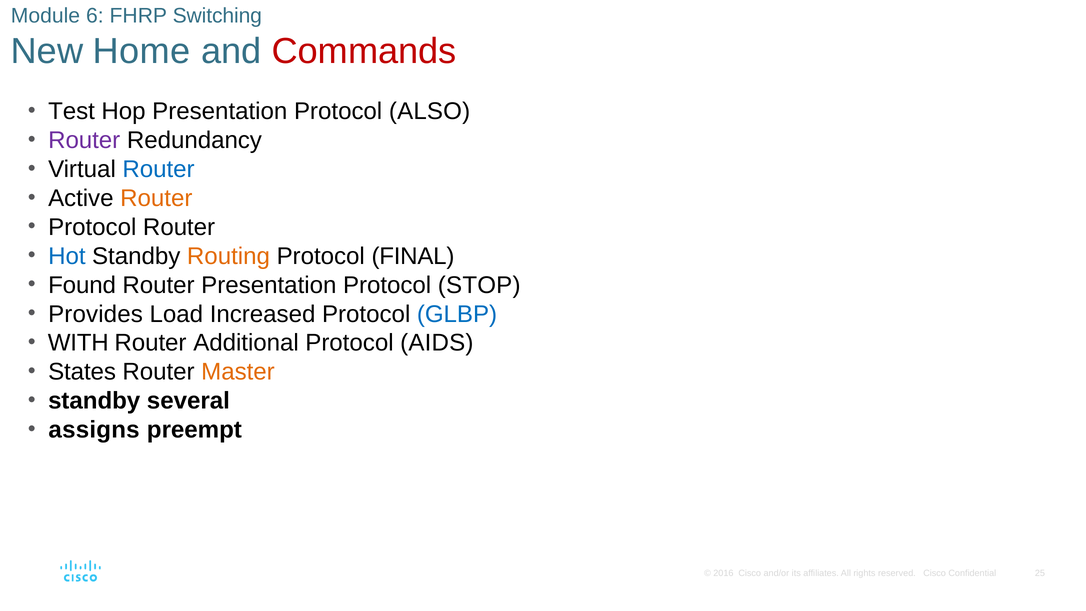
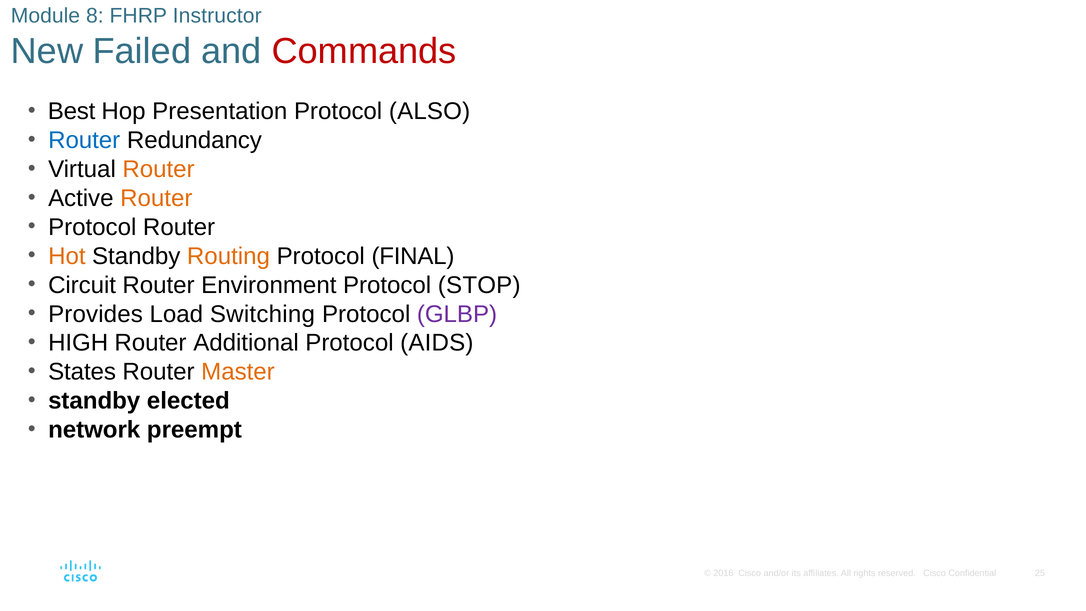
6: 6 -> 8
Switching: Switching -> Instructor
Home: Home -> Failed
Test: Test -> Best
Router at (84, 140) colour: purple -> blue
Router at (159, 169) colour: blue -> orange
Hot colour: blue -> orange
Found: Found -> Circuit
Router Presentation: Presentation -> Environment
Increased: Increased -> Switching
GLBP colour: blue -> purple
WITH: WITH -> HIGH
several: several -> elected
assigns: assigns -> network
